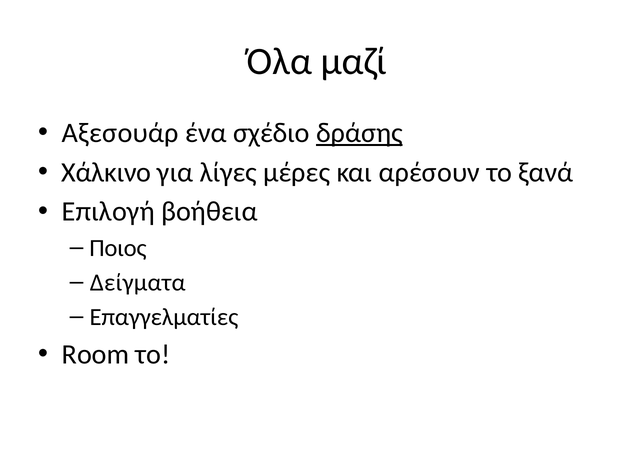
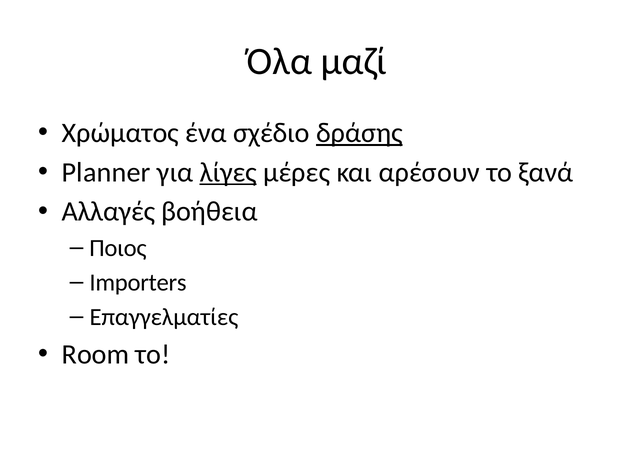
Αξεσουάρ: Αξεσουάρ -> Χρώματος
Χάλκινο: Χάλκινο -> Planner
λίγες underline: none -> present
Επιλογή: Επιλογή -> Αλλαγές
Δείγματα: Δείγματα -> Importers
